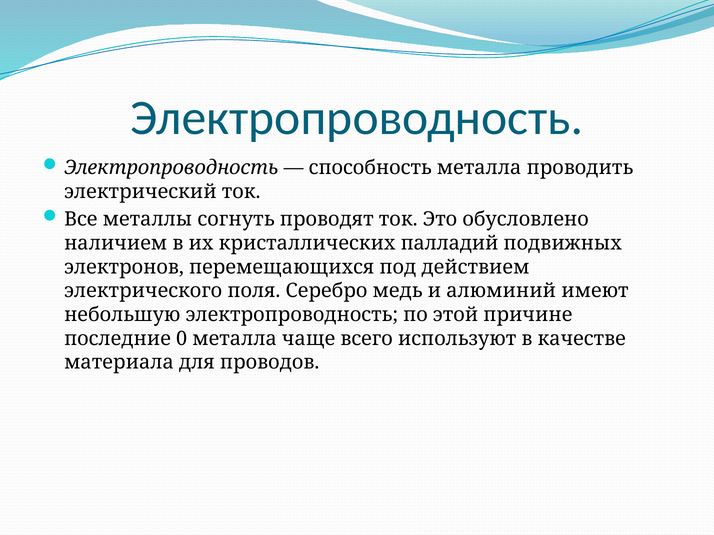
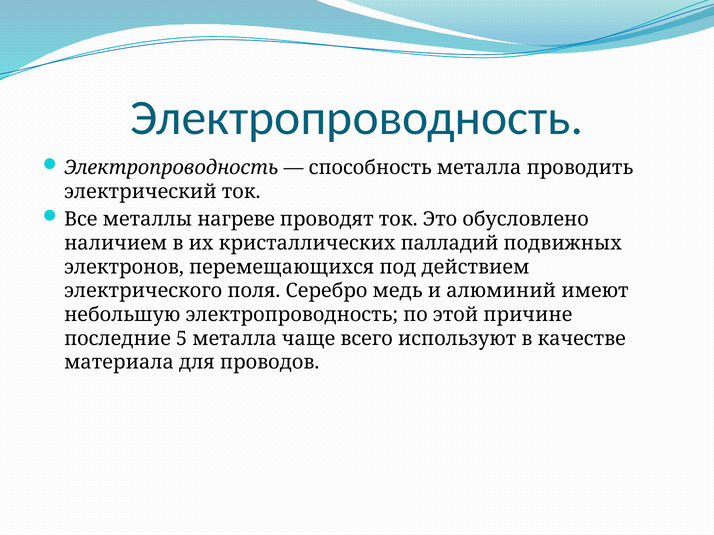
согнуть: согнуть -> нагреве
0: 0 -> 5
